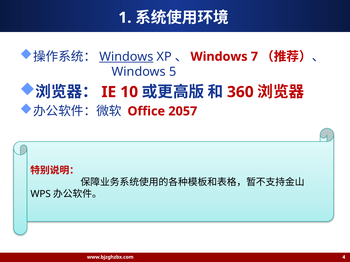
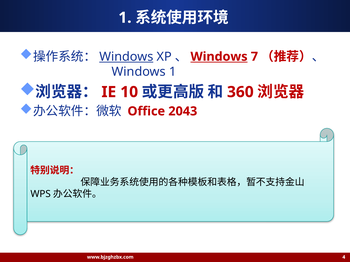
Windows at (219, 57) underline: none -> present
Windows 5: 5 -> 1
2057: 2057 -> 2043
